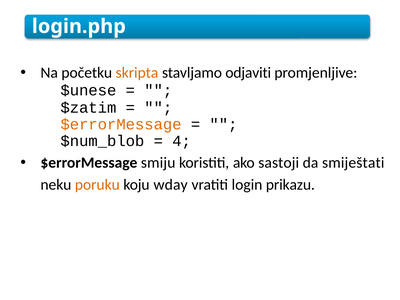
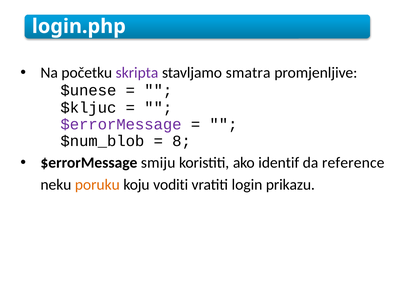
skripta colour: orange -> purple
odjaviti: odjaviti -> smatra
$zatim: $zatim -> $kljuc
$errorMessage at (121, 124) colour: orange -> purple
4: 4 -> 8
sastoji: sastoji -> identif
smiještati: smiještati -> reference
wday: wday -> voditi
